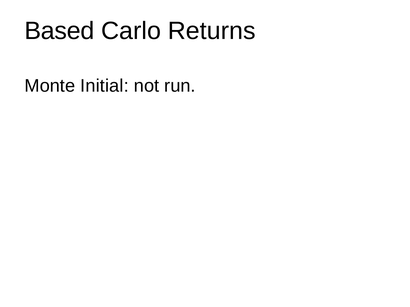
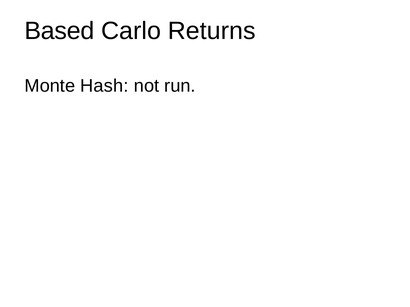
Initial: Initial -> Hash
